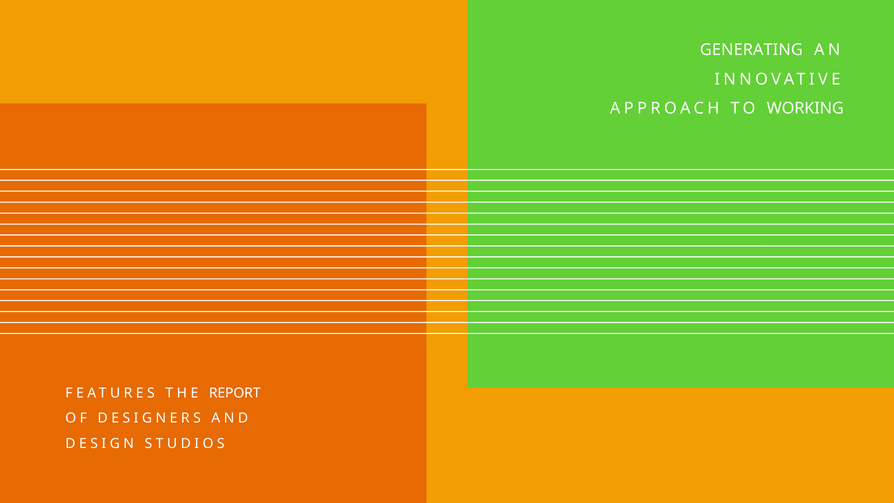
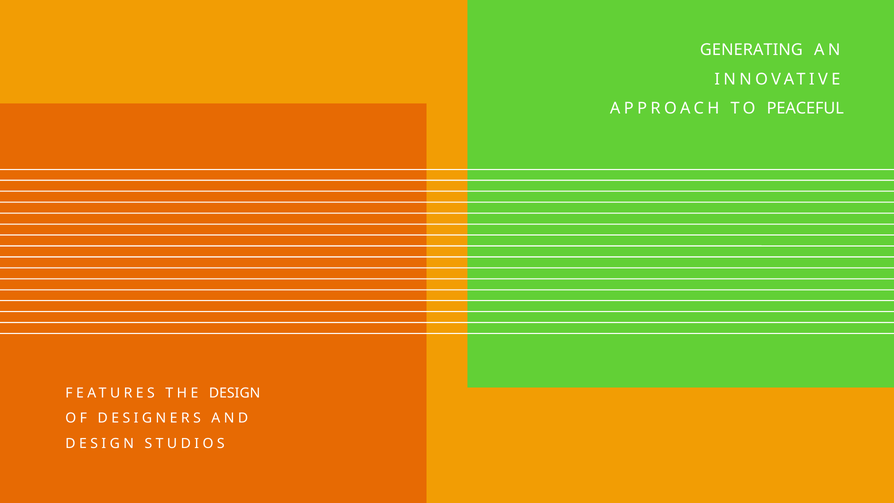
WORKING: WORKING -> PEACEFUL
REPORT: REPORT -> DESIGN
